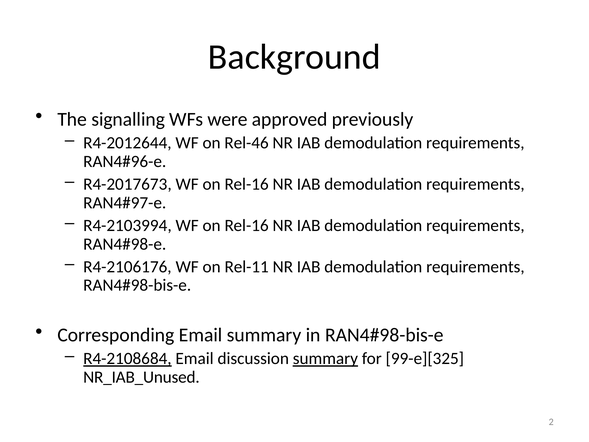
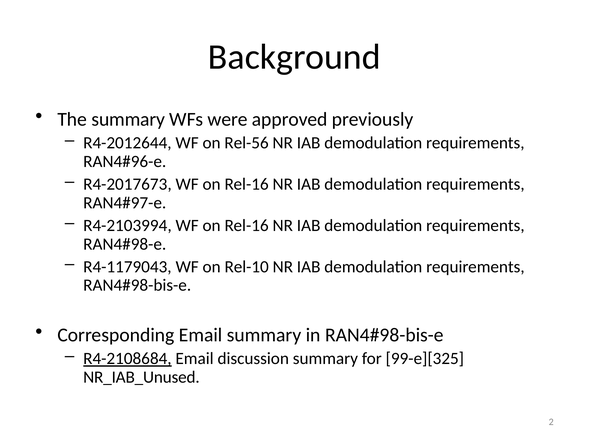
The signalling: signalling -> summary
Rel-46: Rel-46 -> Rel-56
R4-2106176: R4-2106176 -> R4-1179043
Rel-11: Rel-11 -> Rel-10
summary at (325, 358) underline: present -> none
